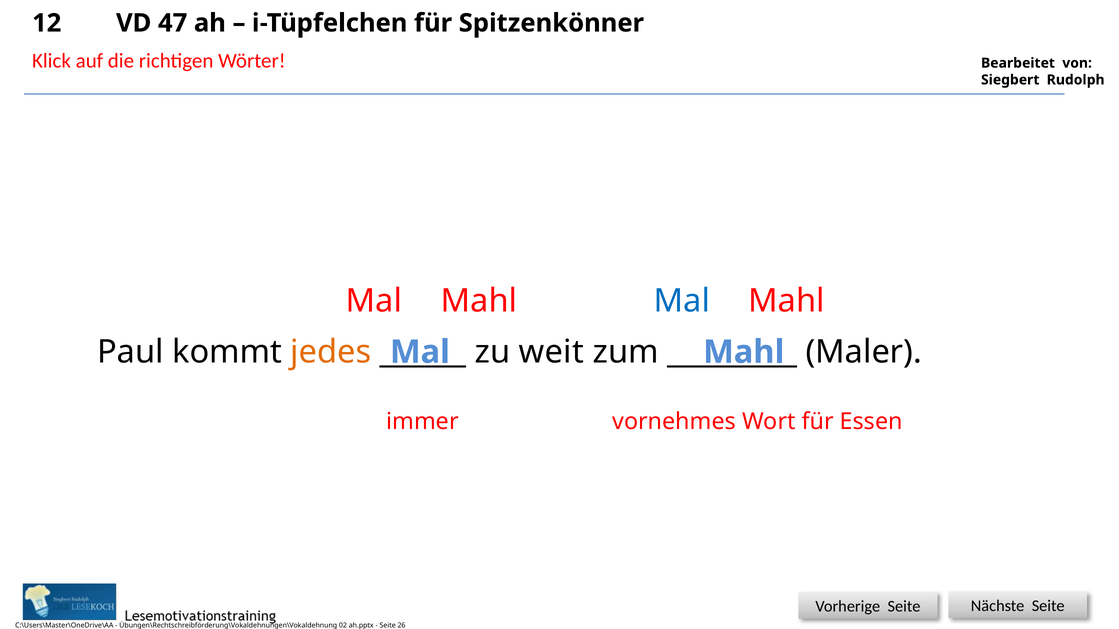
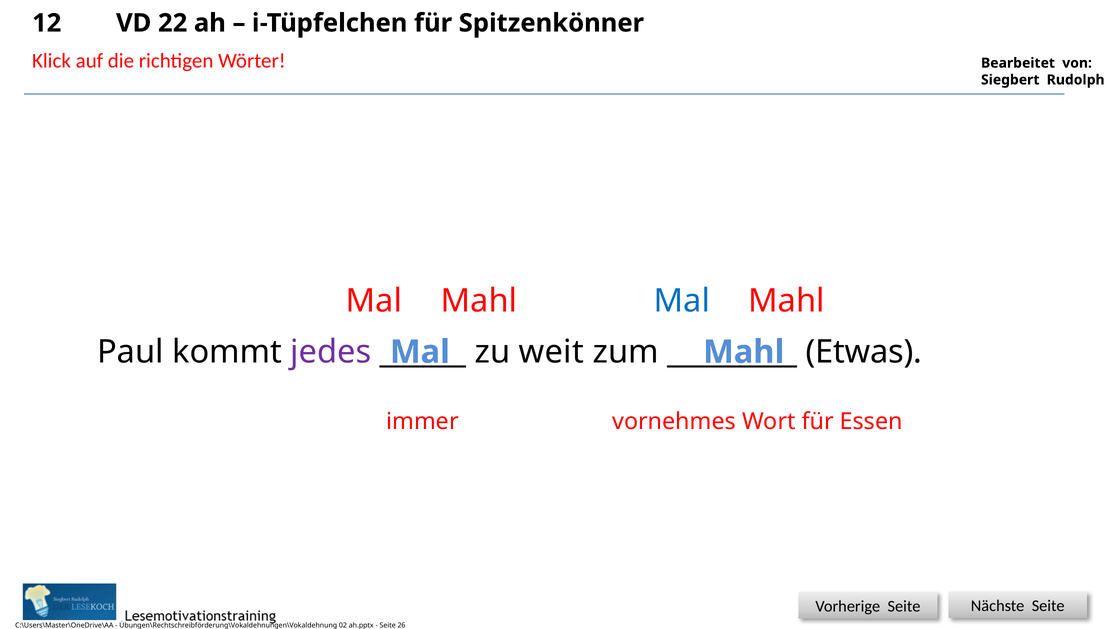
47: 47 -> 22
jedes colour: orange -> purple
Maler: Maler -> Etwas
